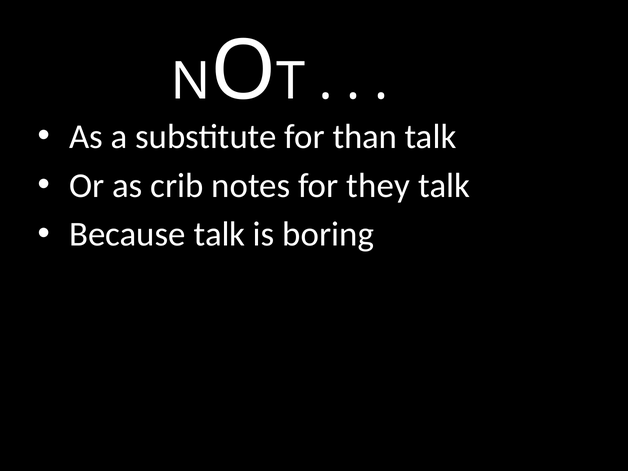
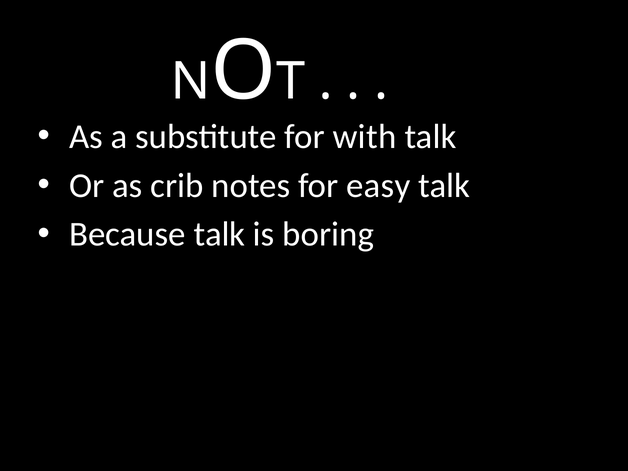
than: than -> with
they: they -> easy
